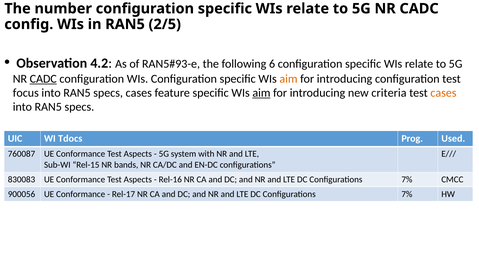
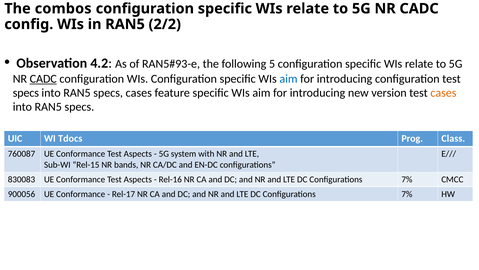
number: number -> combos
2/5: 2/5 -> 2/2
6: 6 -> 5
aim at (288, 79) colour: orange -> blue
focus at (26, 93): focus -> specs
aim at (261, 93) underline: present -> none
criteria: criteria -> version
Used: Used -> Class
